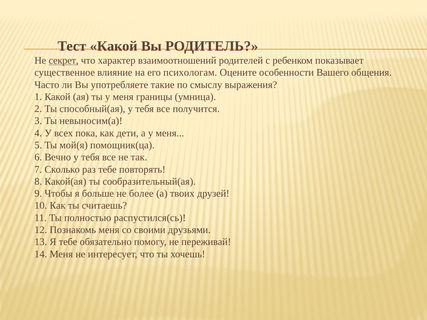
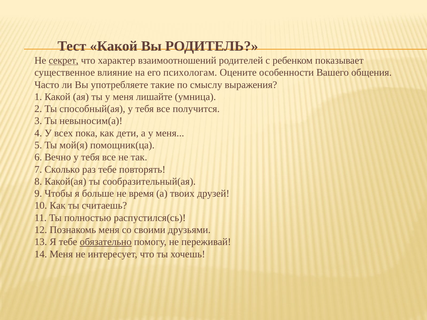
границы: границы -> лишайте
более: более -> время
обязательно underline: none -> present
